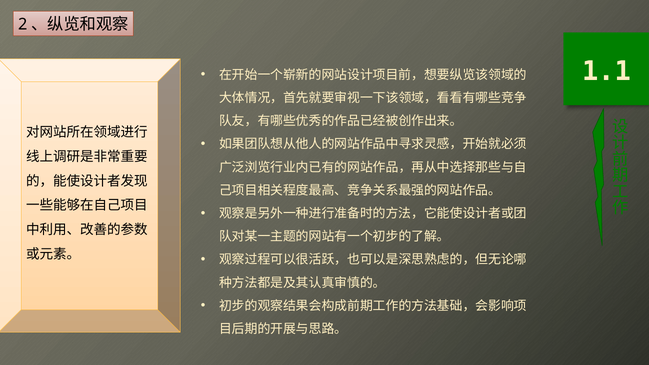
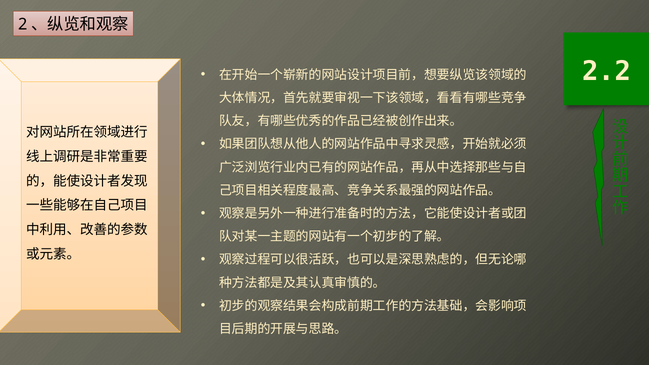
1.1: 1.1 -> 2.2
